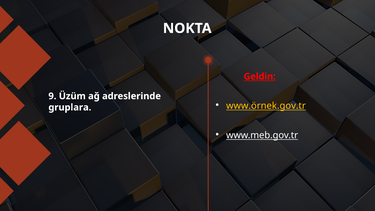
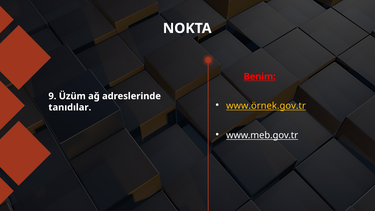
Geldin: Geldin -> Benim
gruplara: gruplara -> tanıdılar
